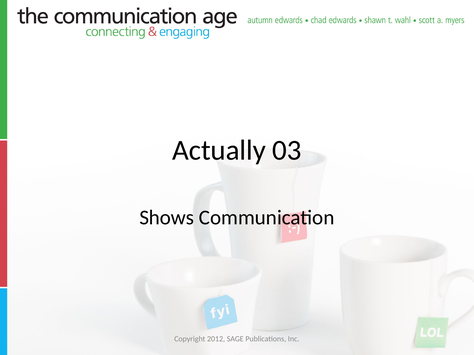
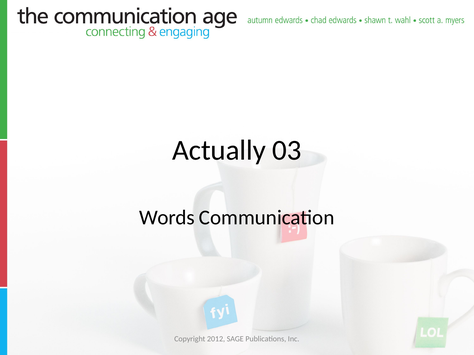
Shows: Shows -> Words
